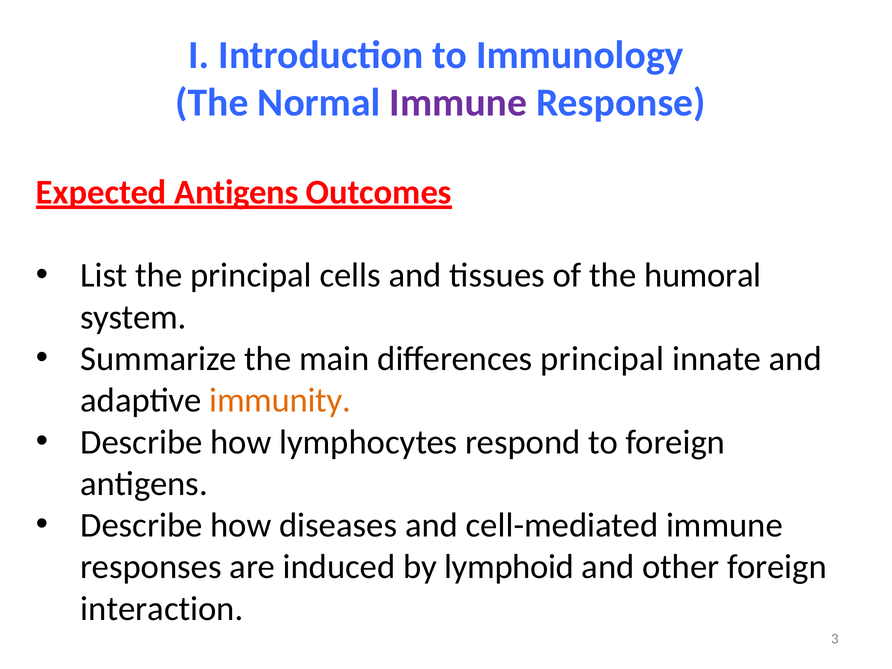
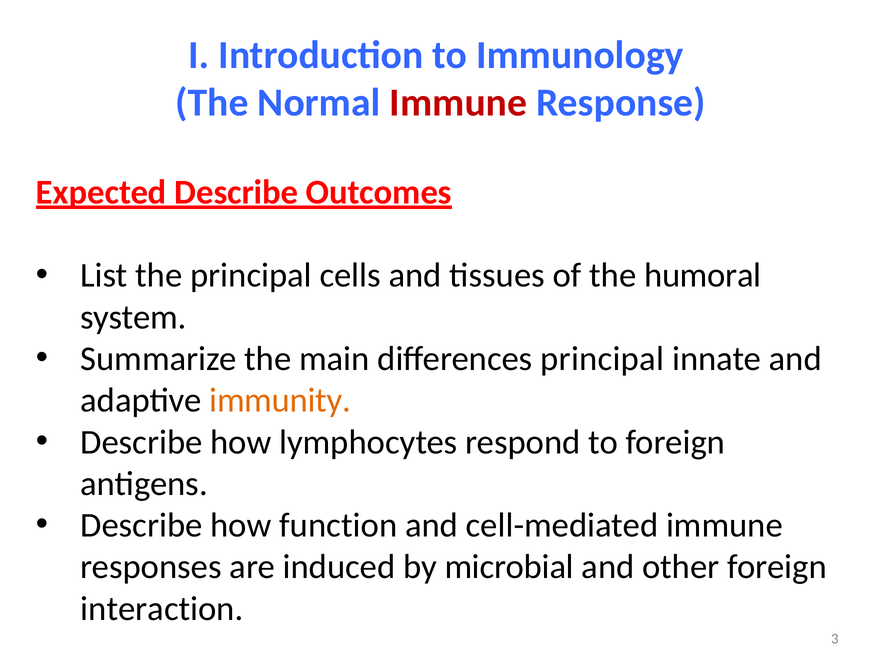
Immune at (458, 103) colour: purple -> red
Expected Antigens: Antigens -> Describe
diseases: diseases -> function
lymphoid: lymphoid -> microbial
